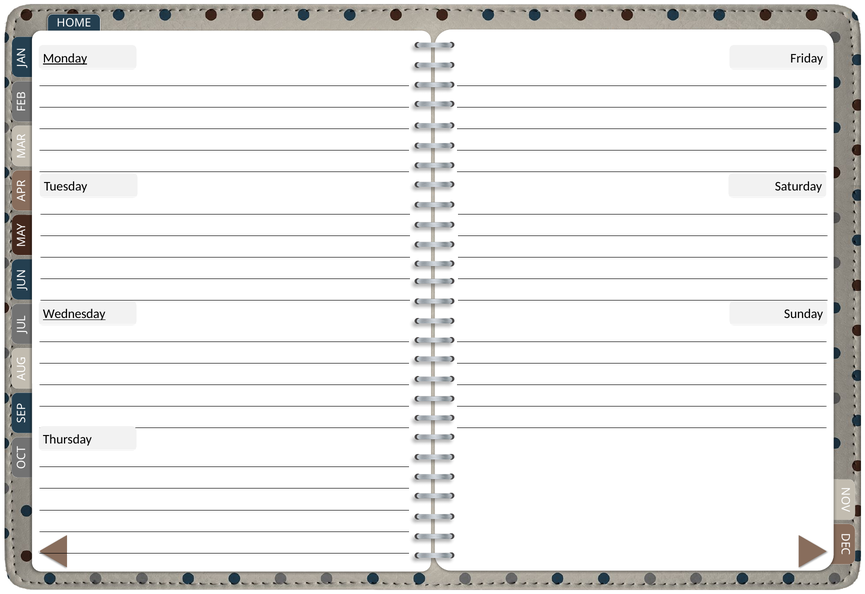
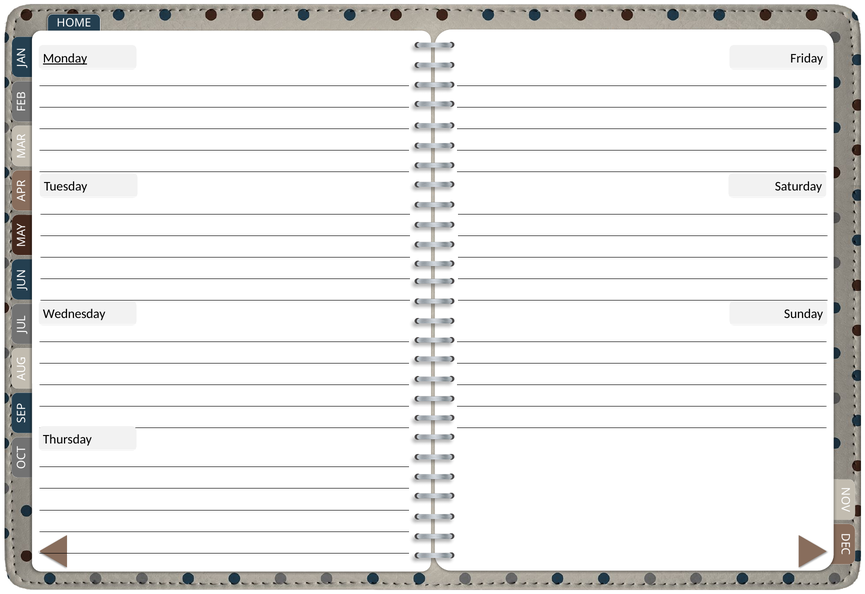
Wednesday underline: present -> none
